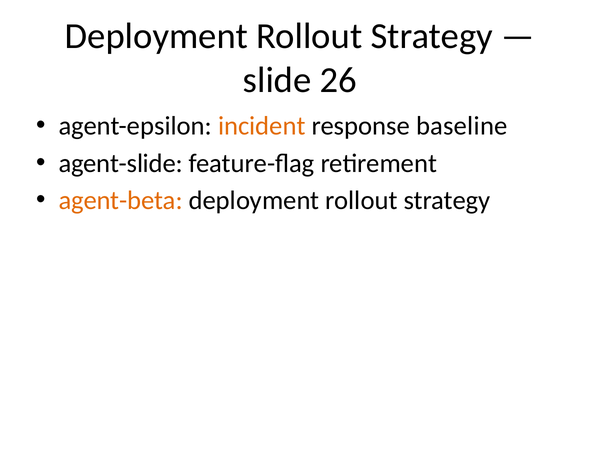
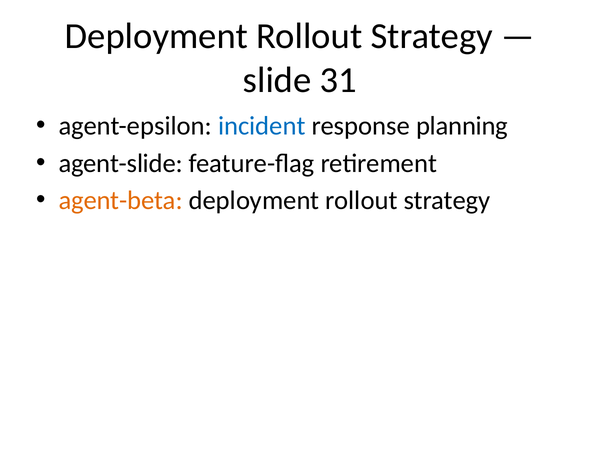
26: 26 -> 31
incident colour: orange -> blue
baseline: baseline -> planning
